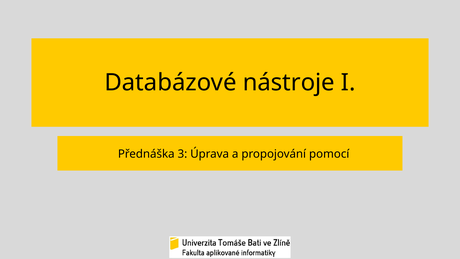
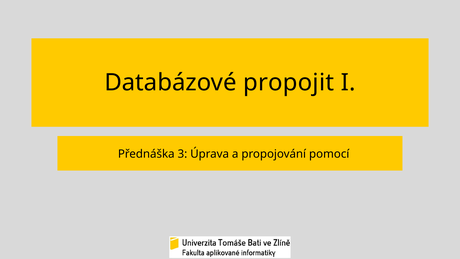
nástroje: nástroje -> propojit
